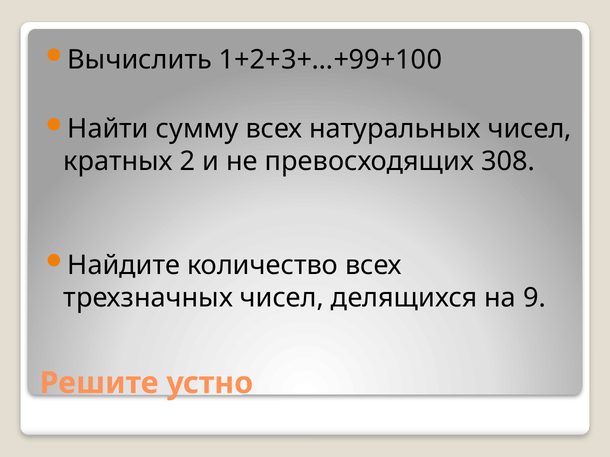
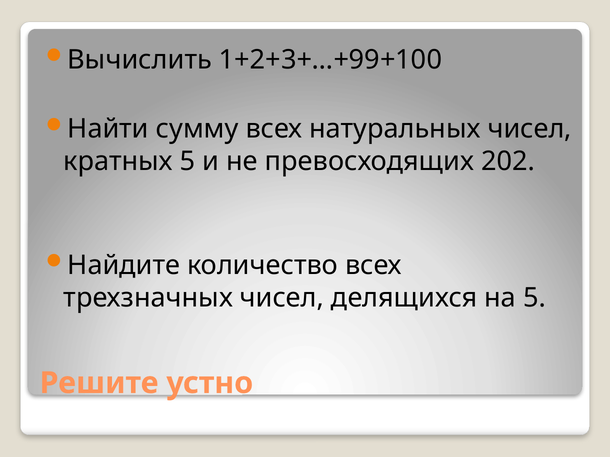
кратных 2: 2 -> 5
308: 308 -> 202
на 9: 9 -> 5
